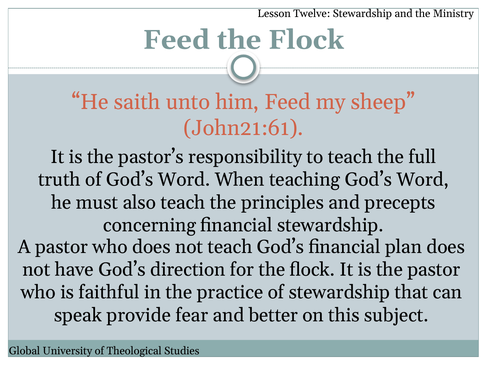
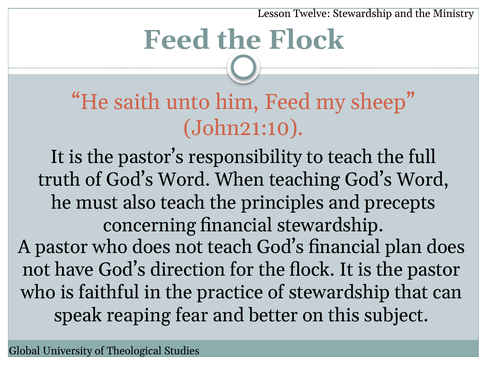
John21:61: John21:61 -> John21:10
provide: provide -> reaping
